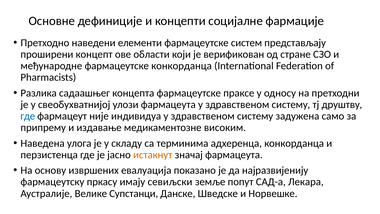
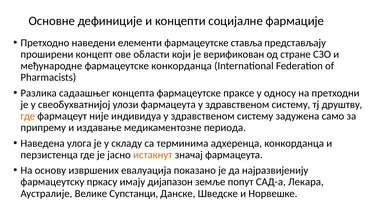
систем: систем -> ставља
где at (28, 116) colour: blue -> orange
високим: високим -> периода
севиљски: севиљски -> дијапазон
